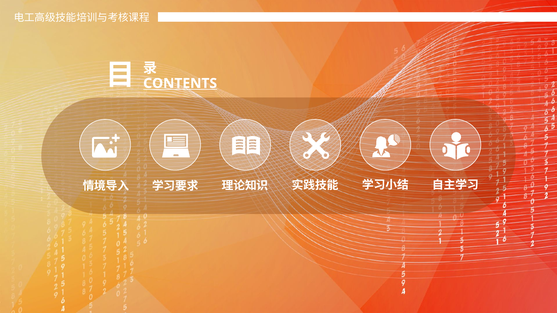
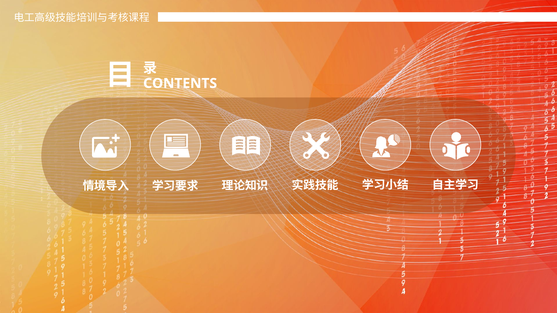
CONTENTS underline: present -> none
